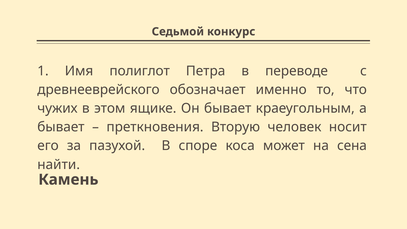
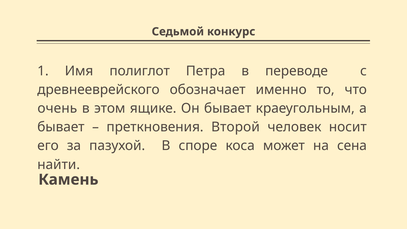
чужих: чужих -> очень
Вторую: Вторую -> Второй
